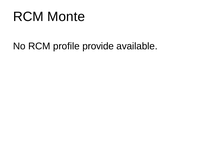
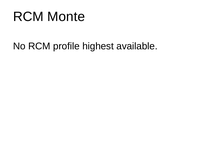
provide: provide -> highest
